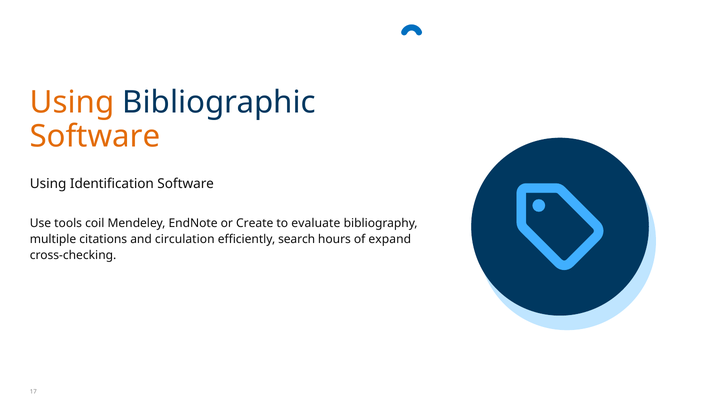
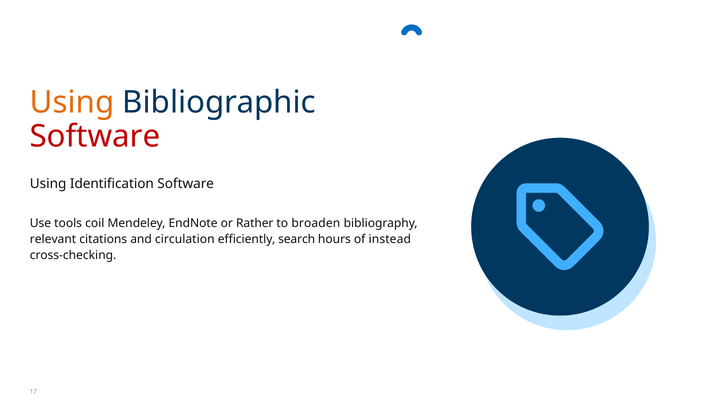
Software at (95, 136) colour: orange -> red
Create: Create -> Rather
evaluate: evaluate -> broaden
multiple: multiple -> relevant
expand: expand -> instead
